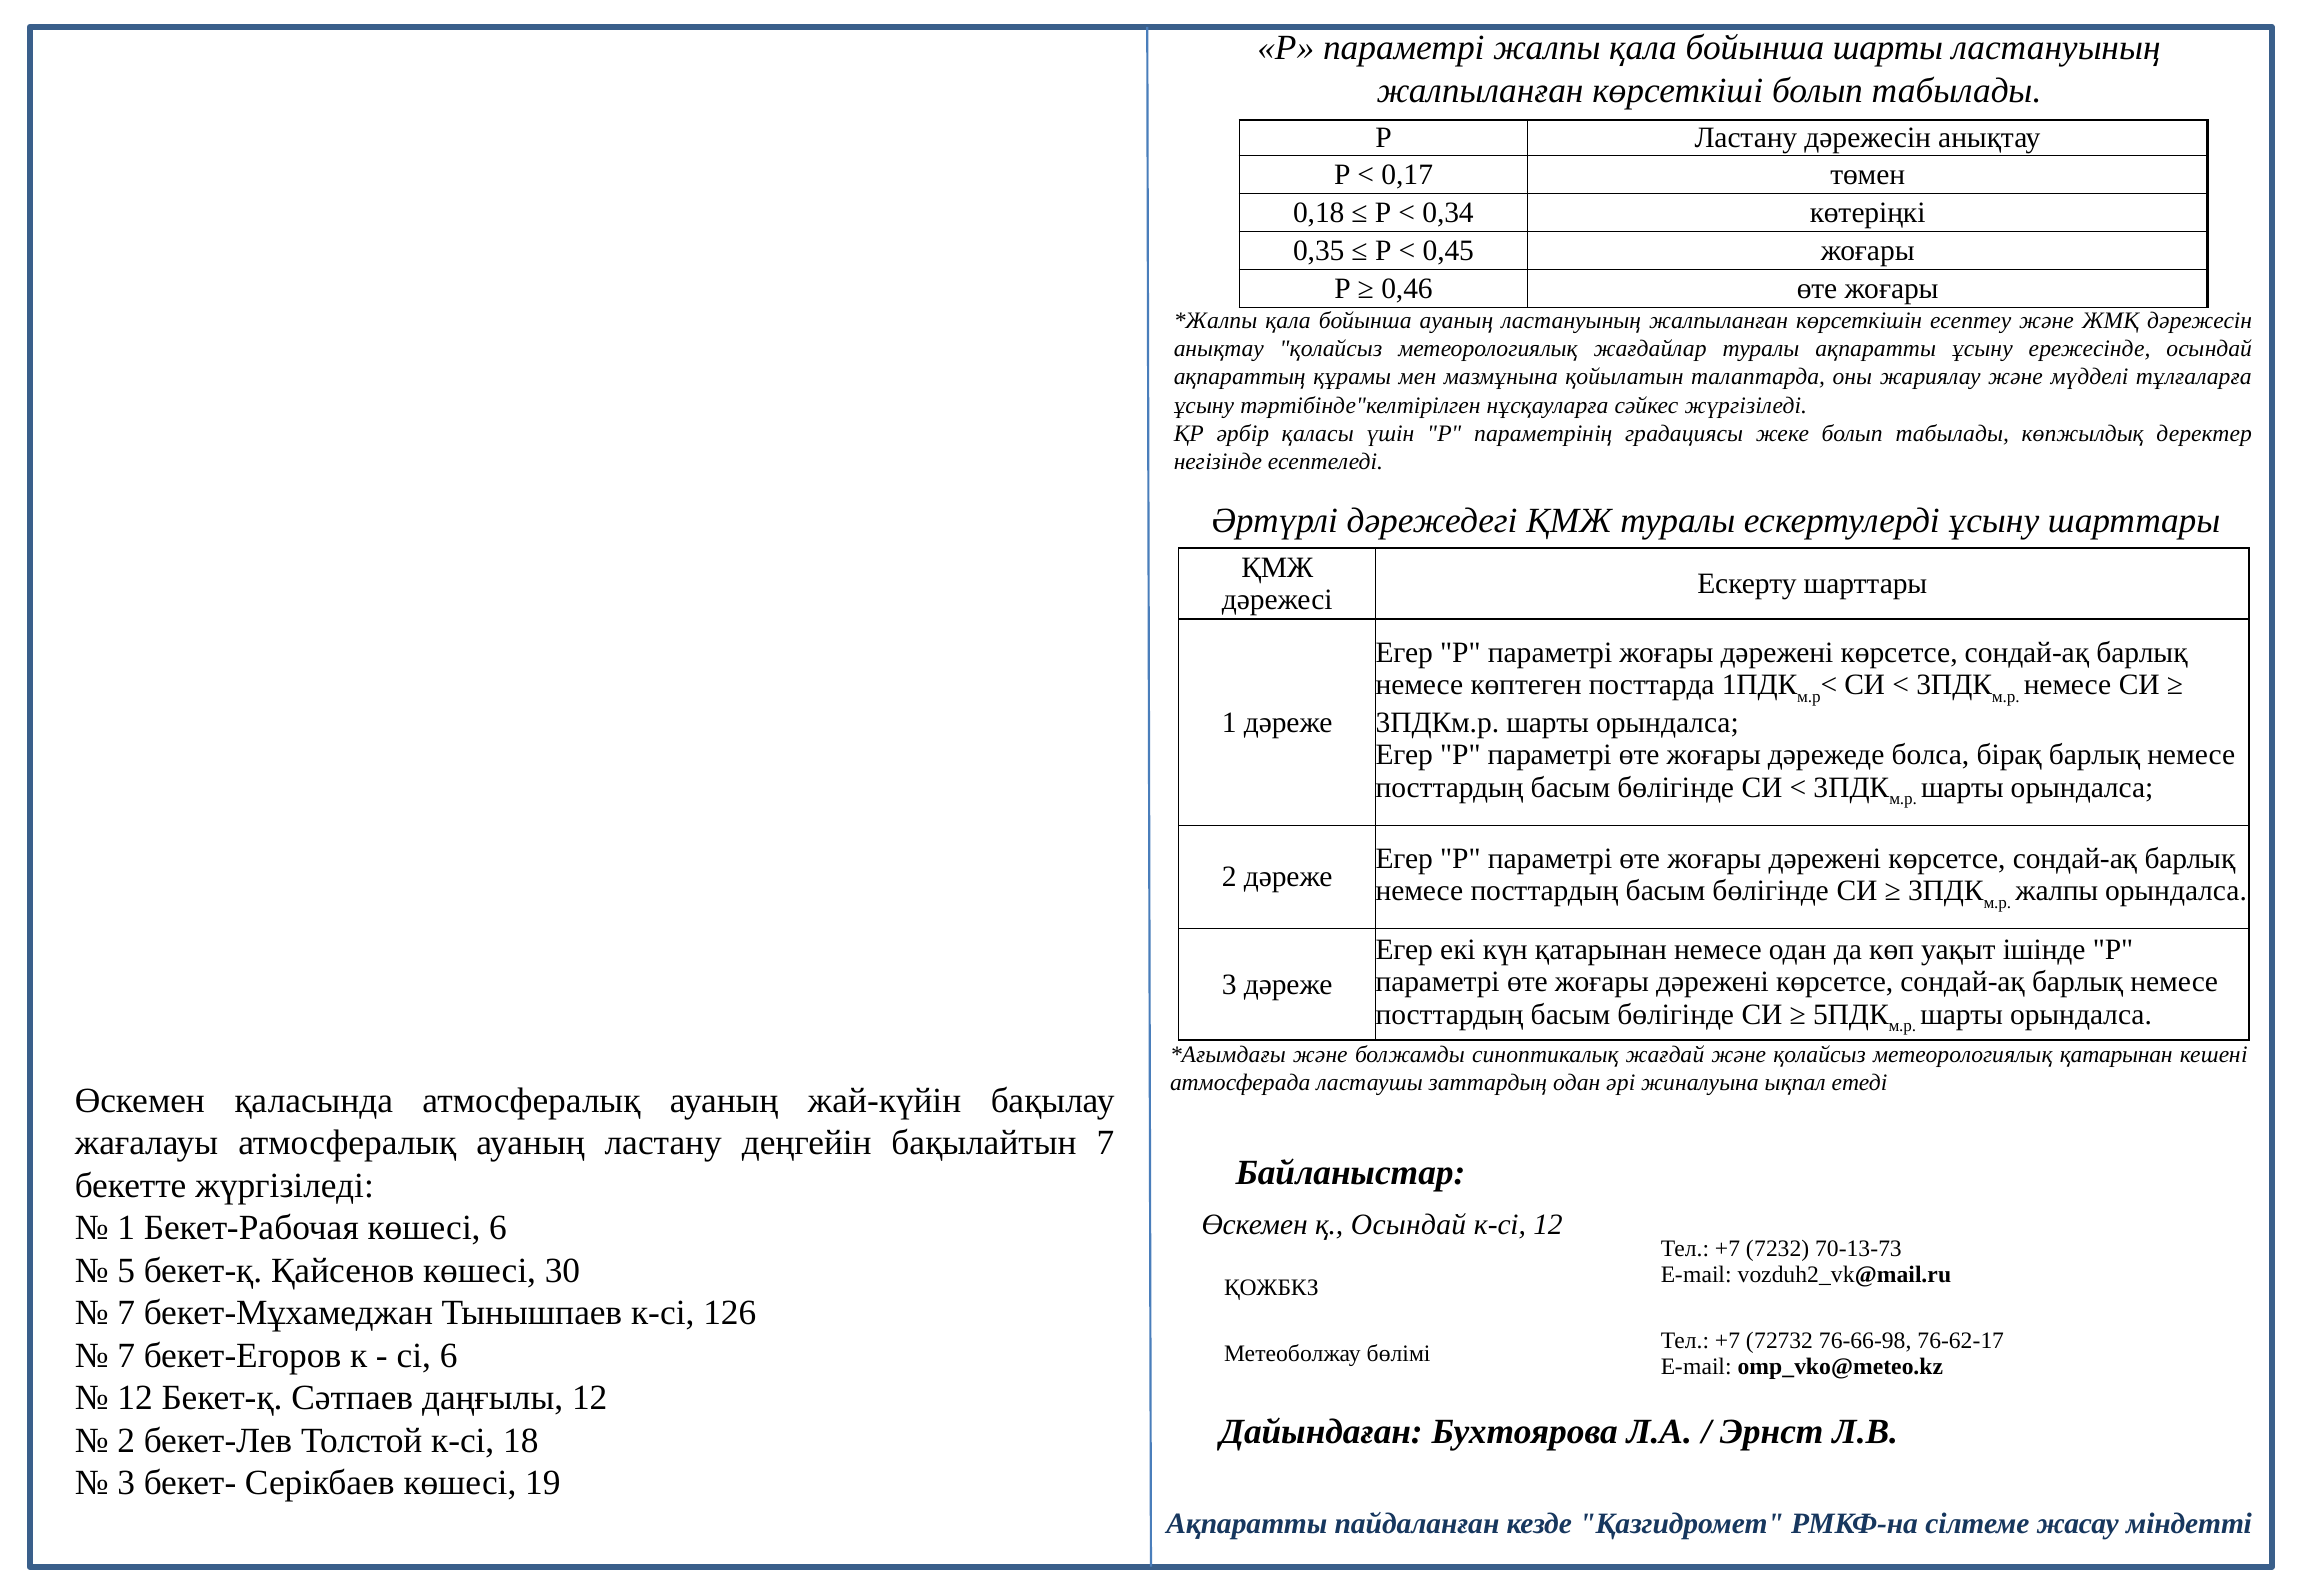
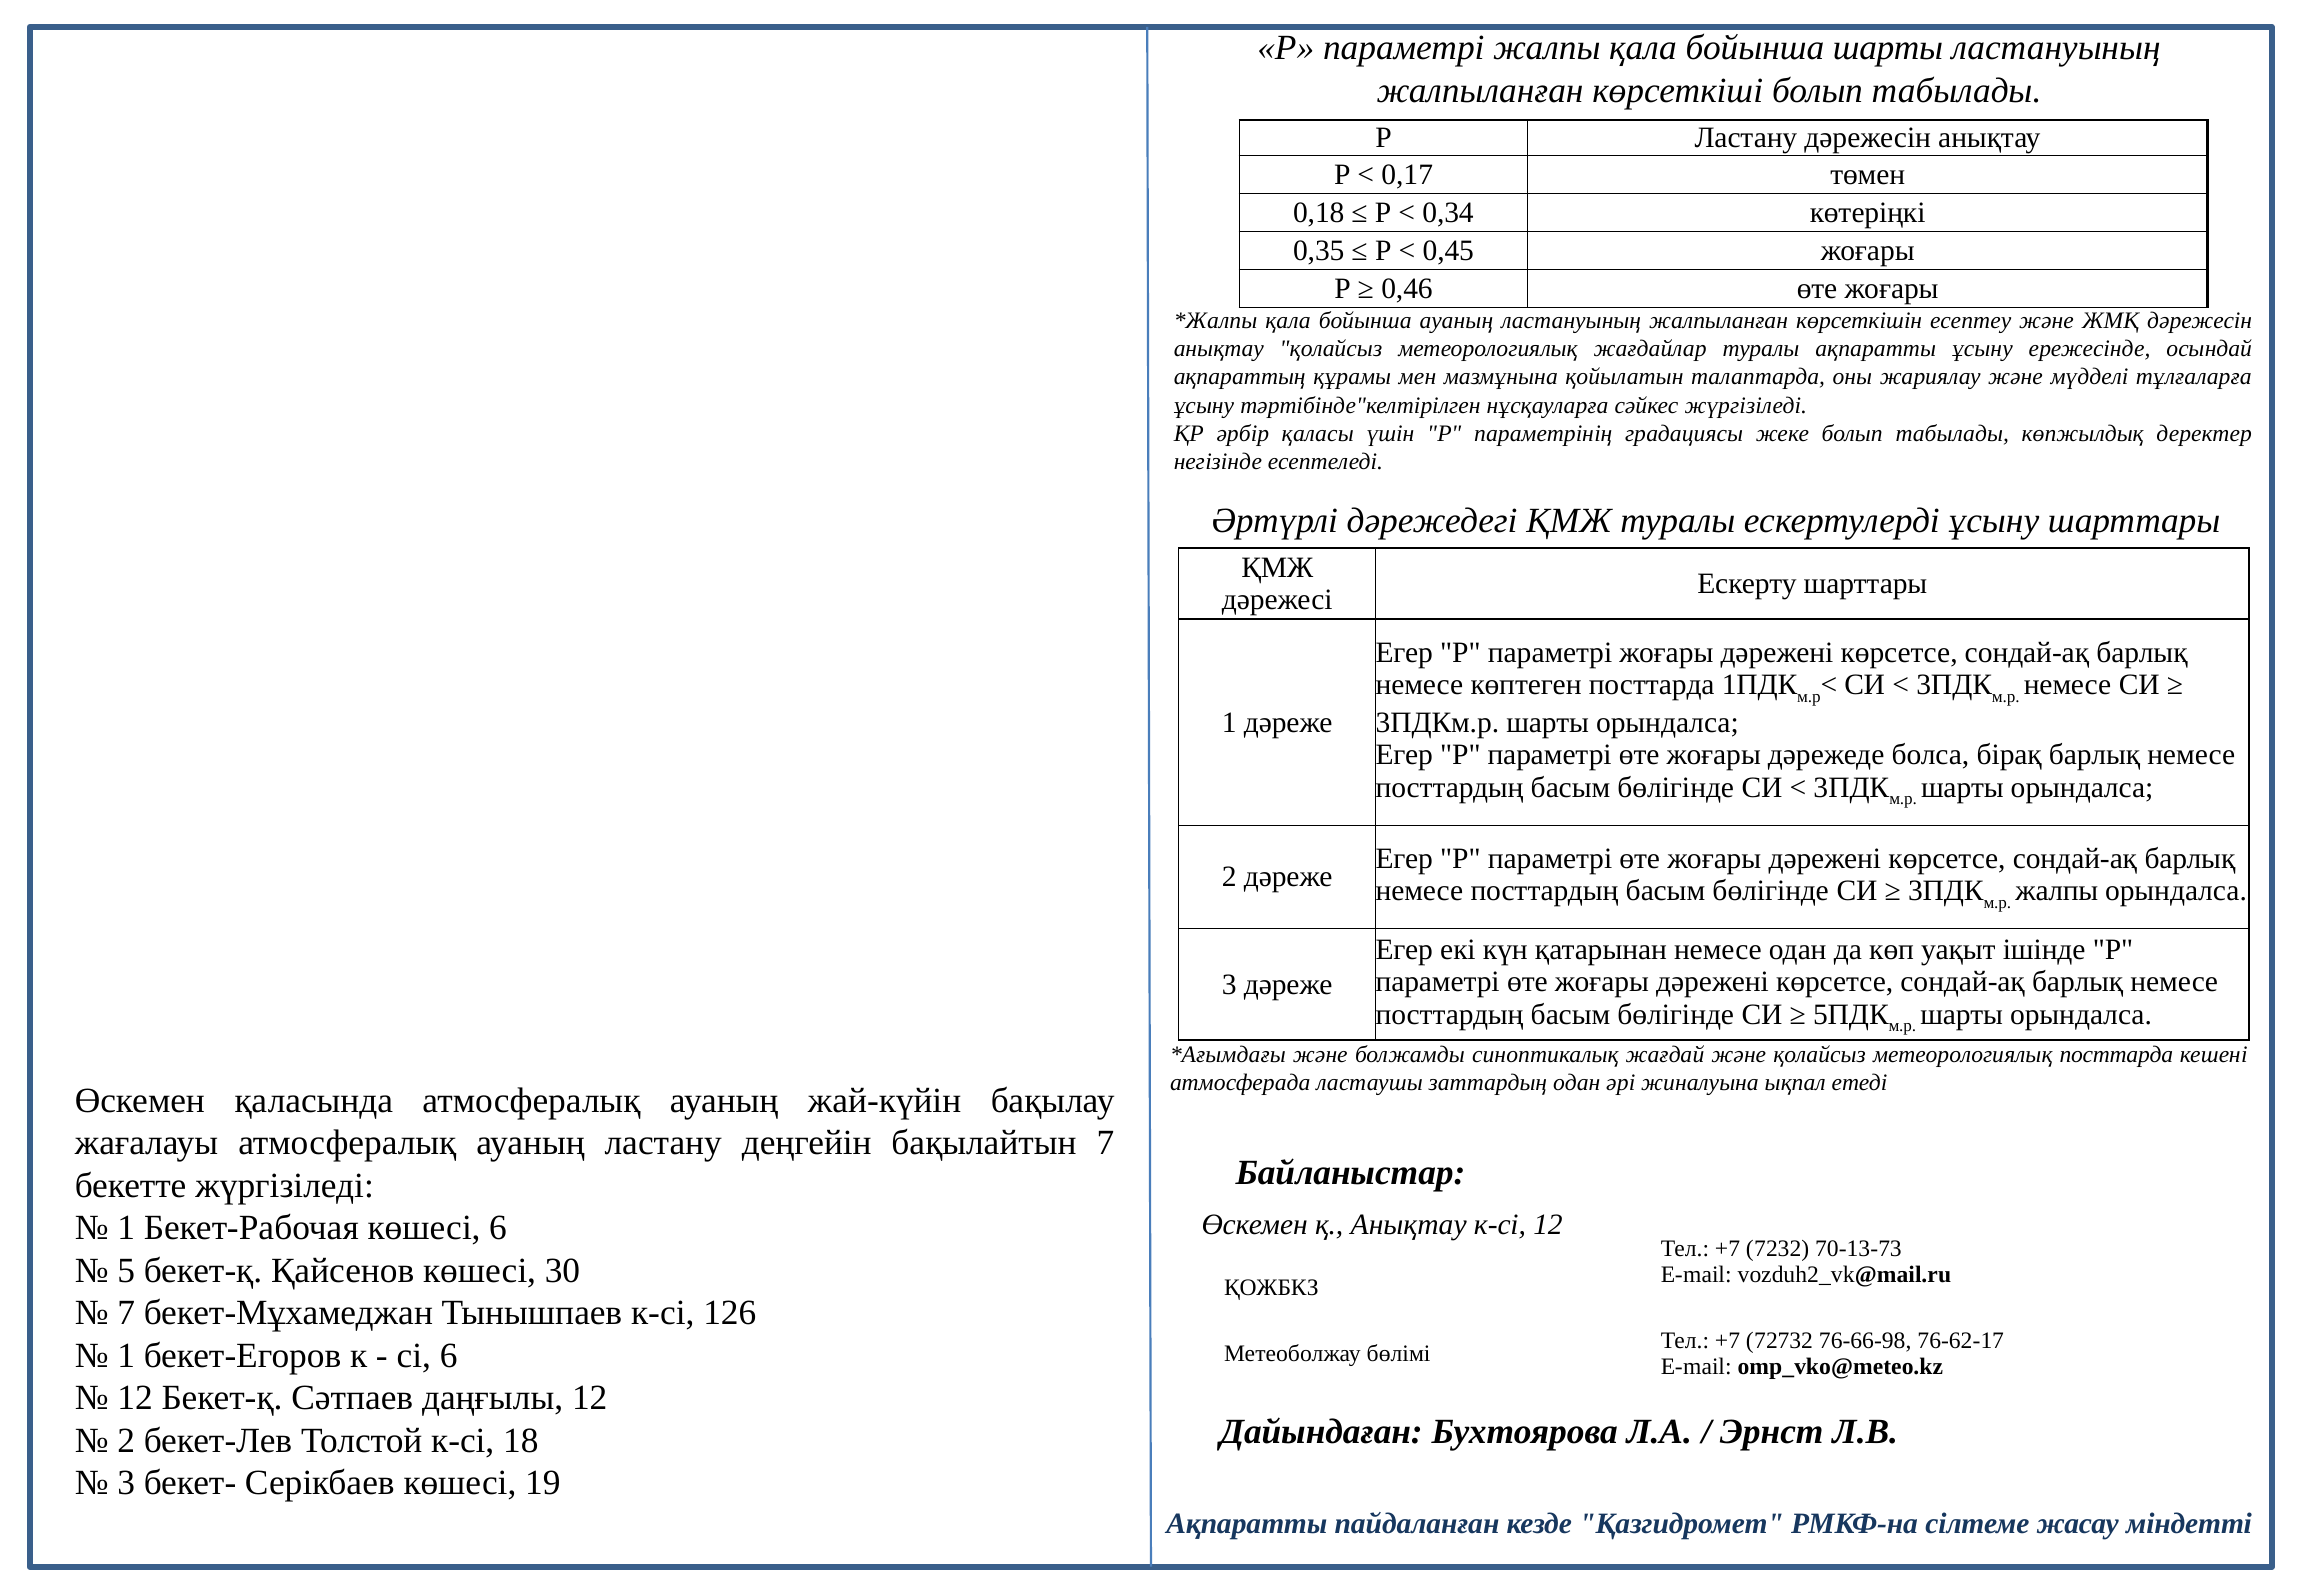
метеорологиялық қатарынан: қатарынан -> посттарда
қ Осындай: Осындай -> Анықтау
7 at (126, 1355): 7 -> 1
